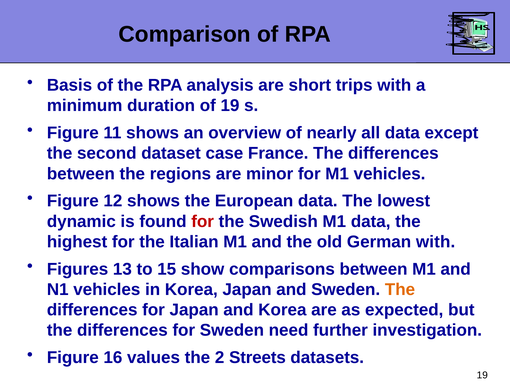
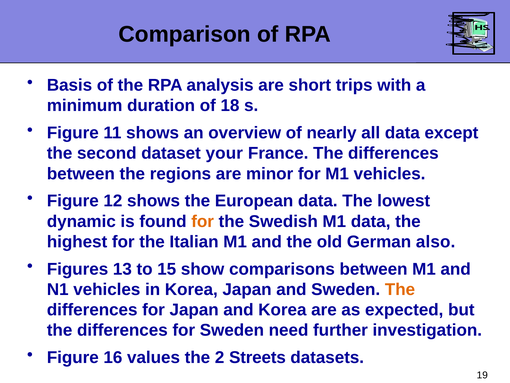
of 19: 19 -> 18
case: case -> your
for at (203, 221) colour: red -> orange
German with: with -> also
